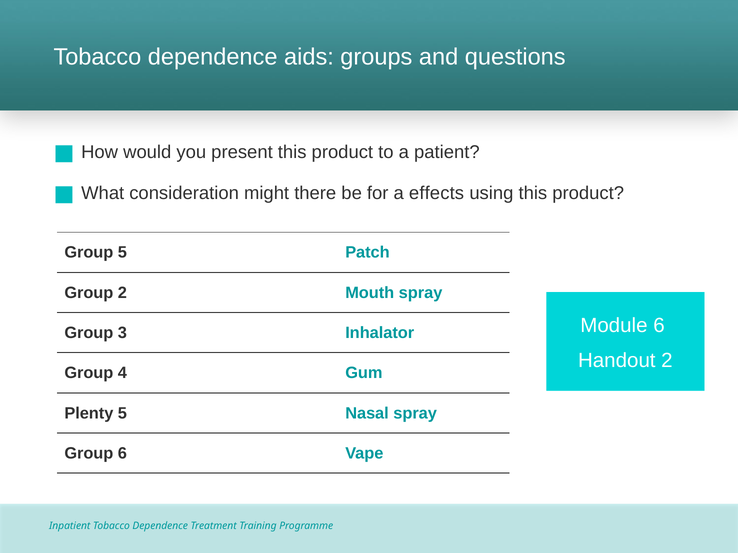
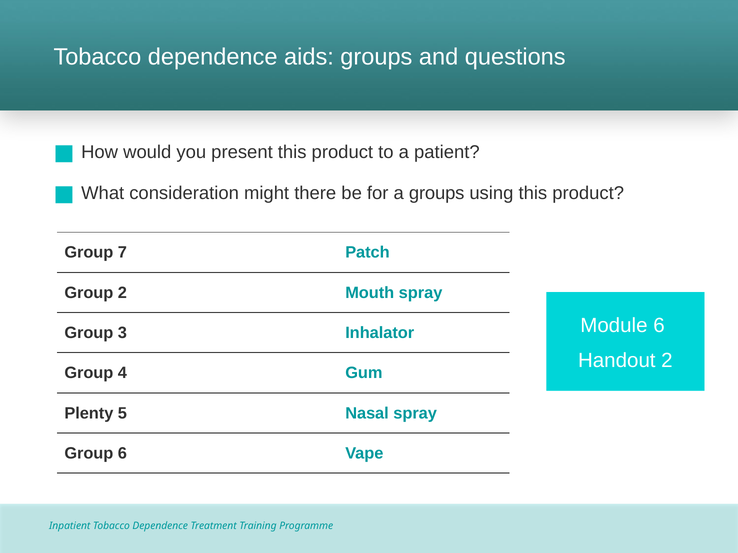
a effects: effects -> groups
Group 5: 5 -> 7
